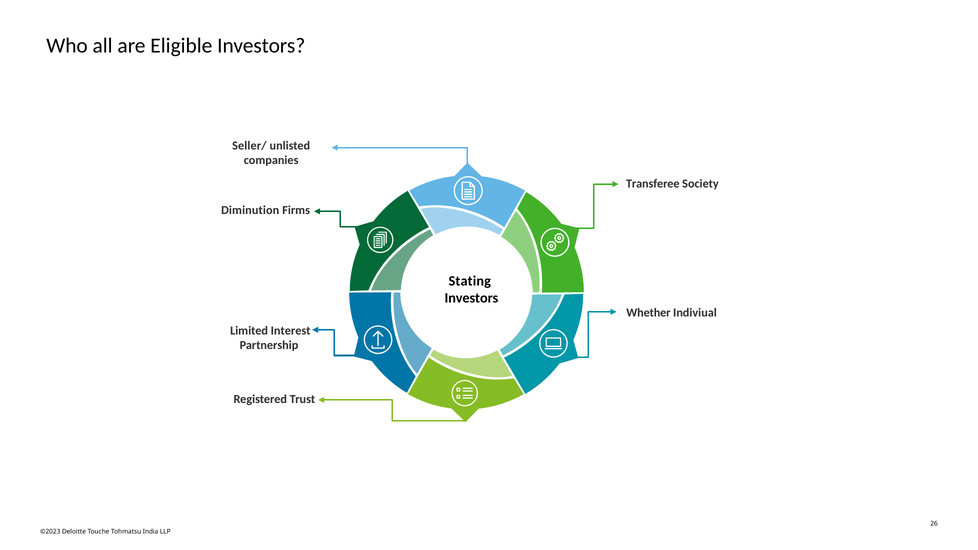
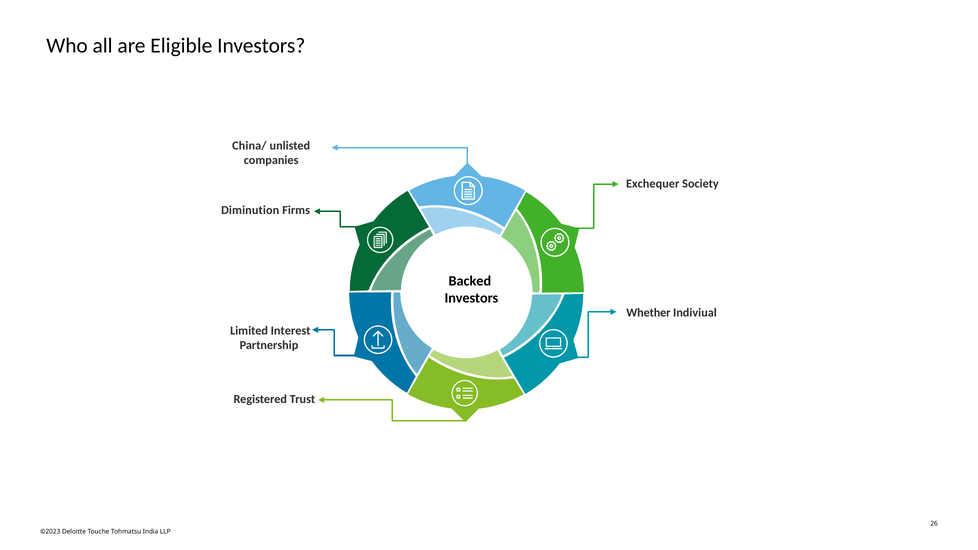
Seller/: Seller/ -> China/
Transferee: Transferee -> Exchequer
Stating: Stating -> Backed
